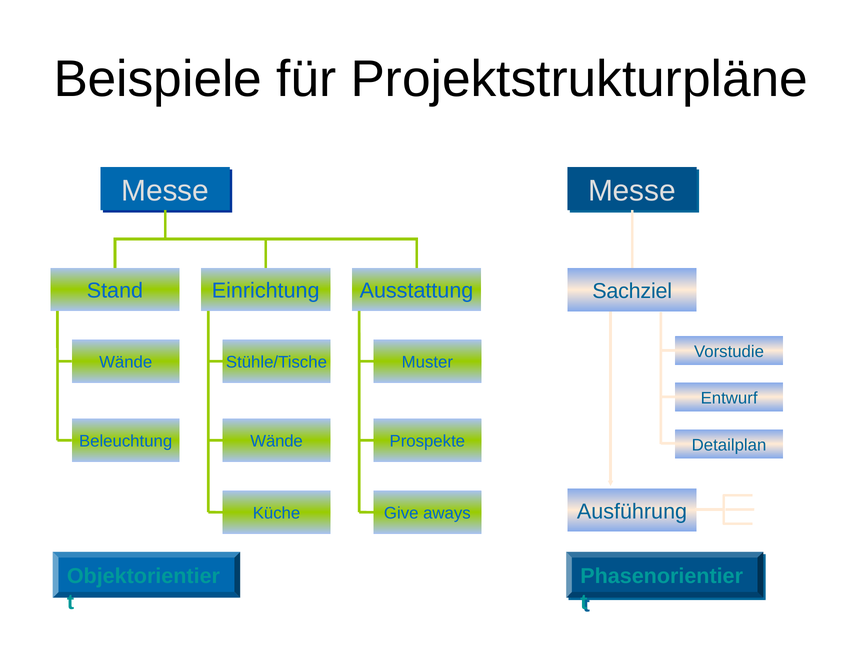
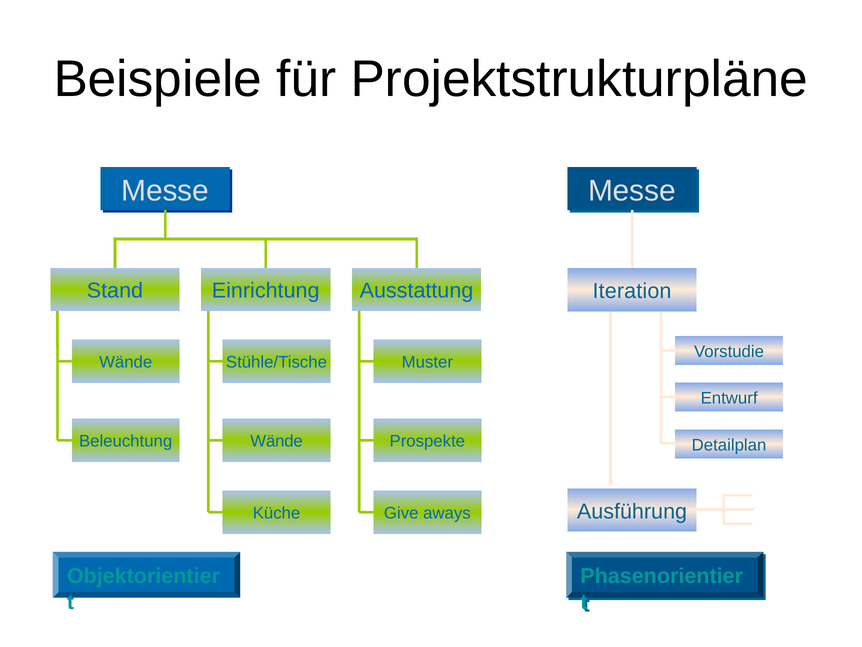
Sachziel: Sachziel -> Iteration
